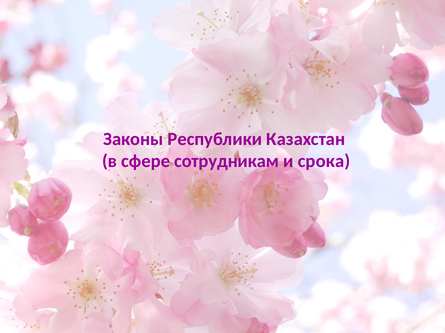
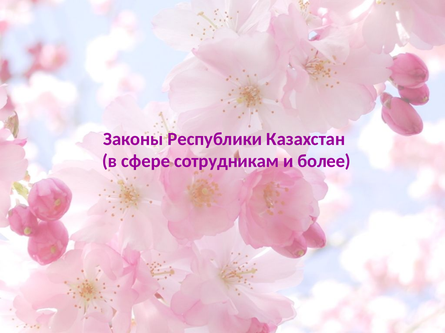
срока: срока -> более
